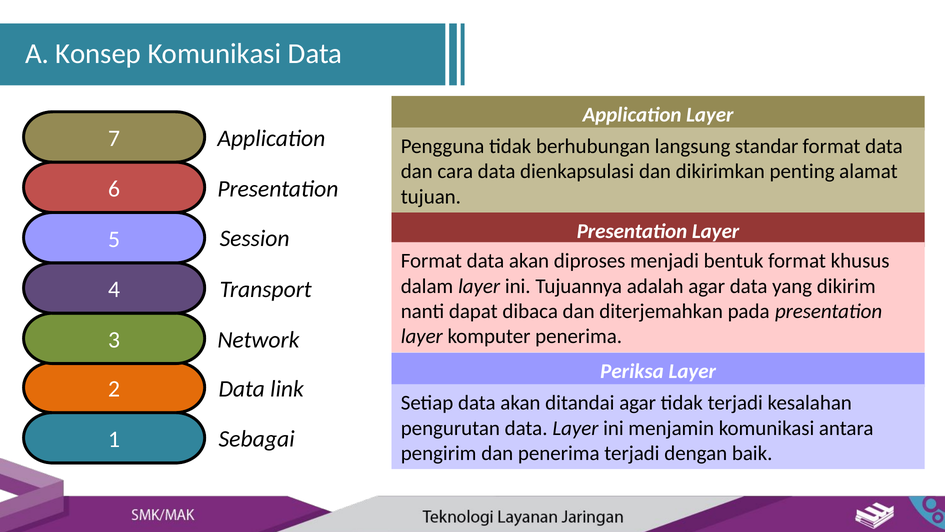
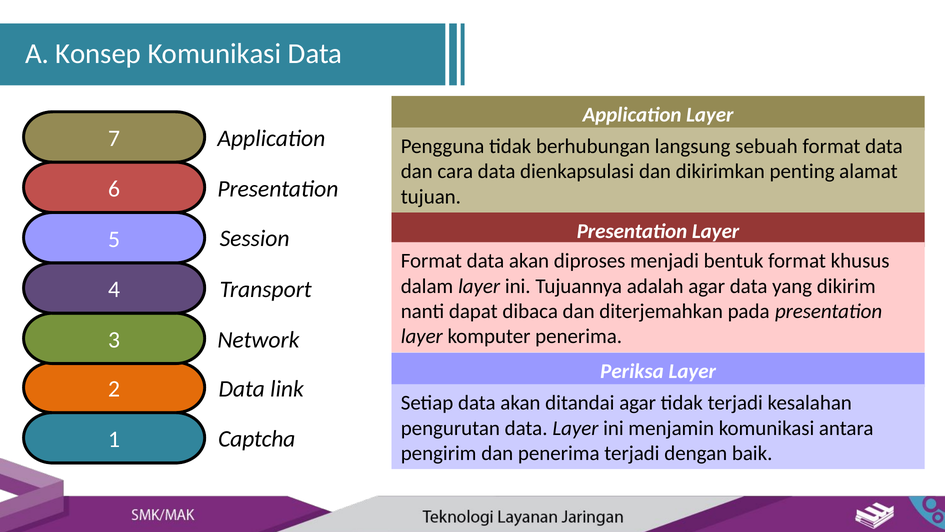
standar: standar -> sebuah
Sebagai: Sebagai -> Captcha
